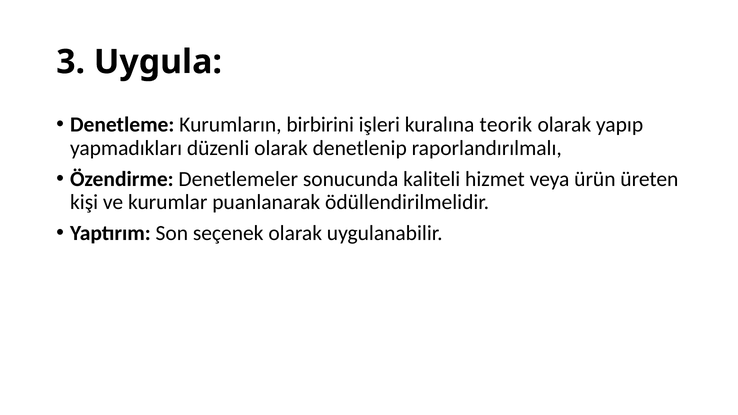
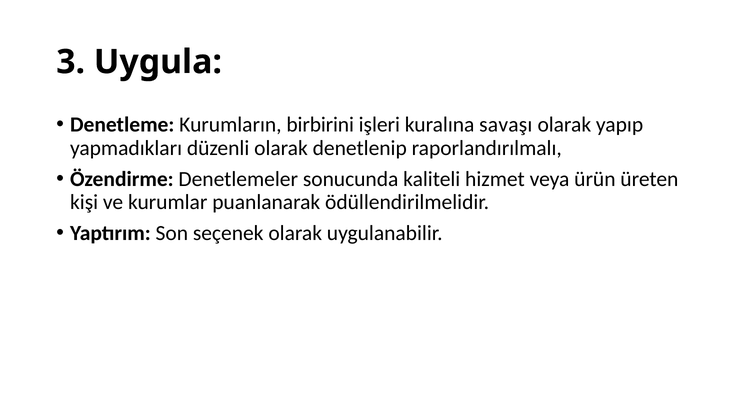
teorik: teorik -> savaşı
